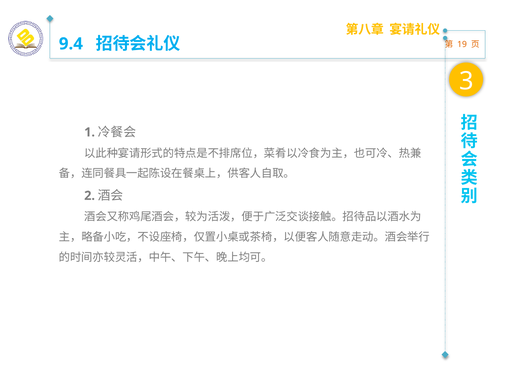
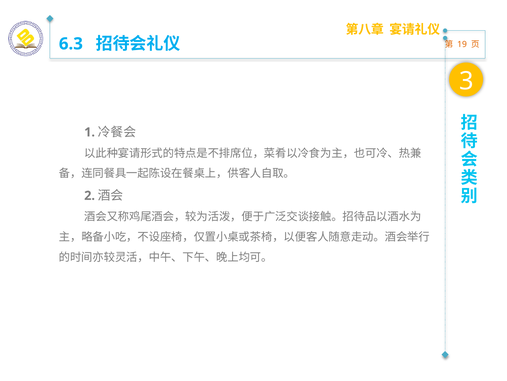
9.4: 9.4 -> 6.3
